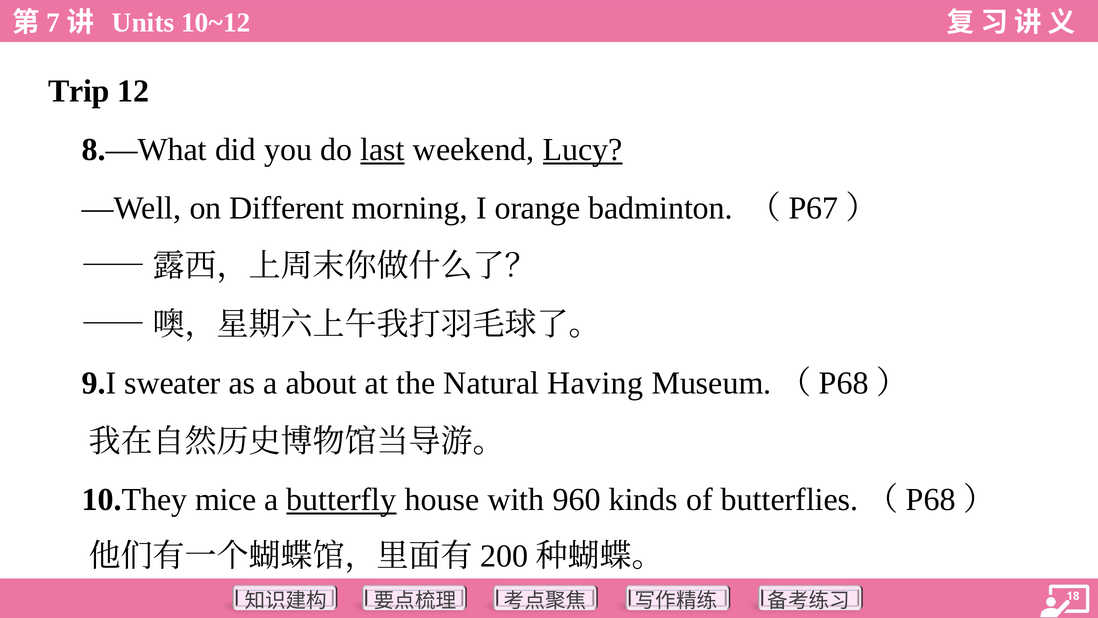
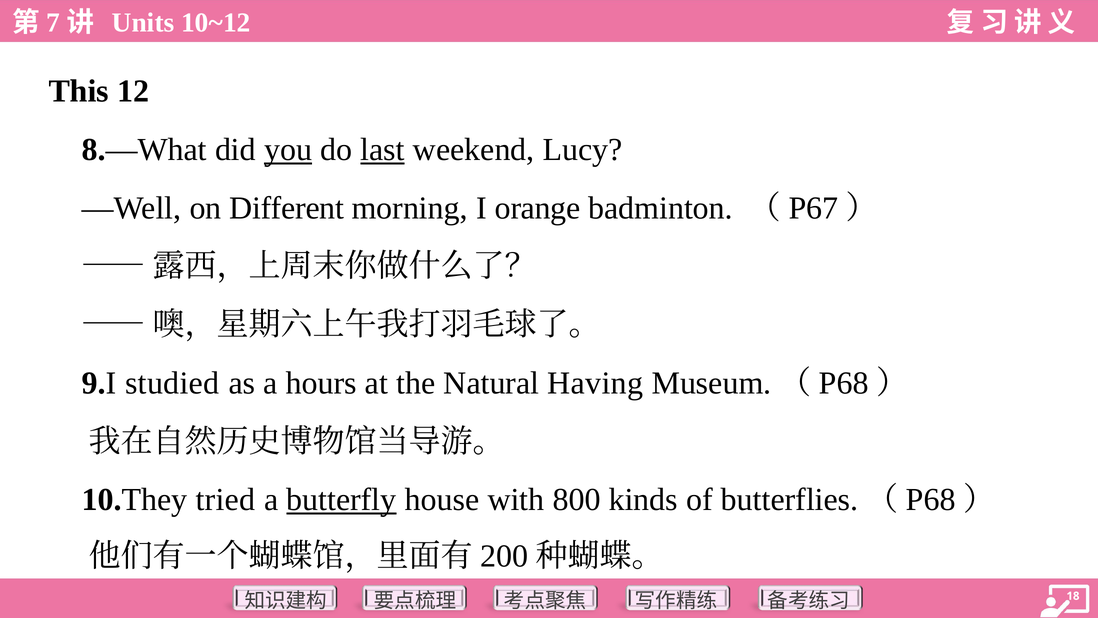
Trip: Trip -> This
you underline: none -> present
Lucy underline: present -> none
sweater: sweater -> studied
about: about -> hours
mice: mice -> tried
960: 960 -> 800
